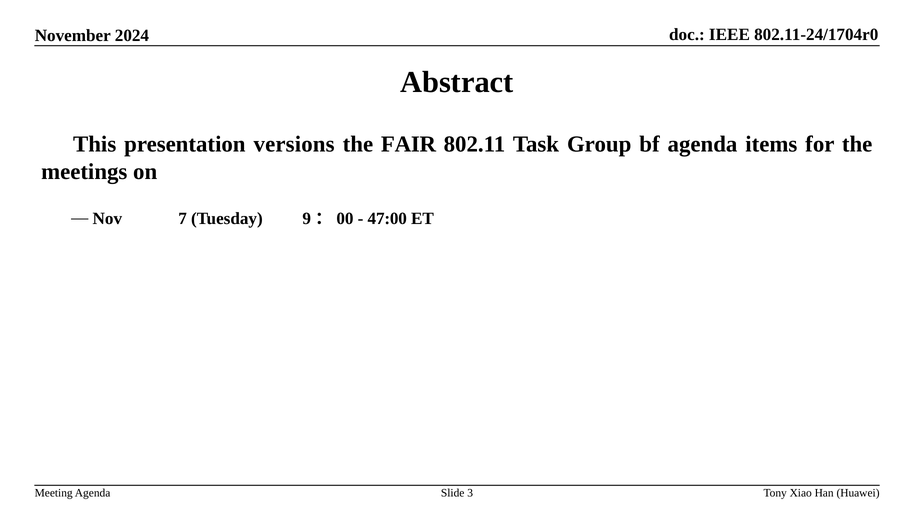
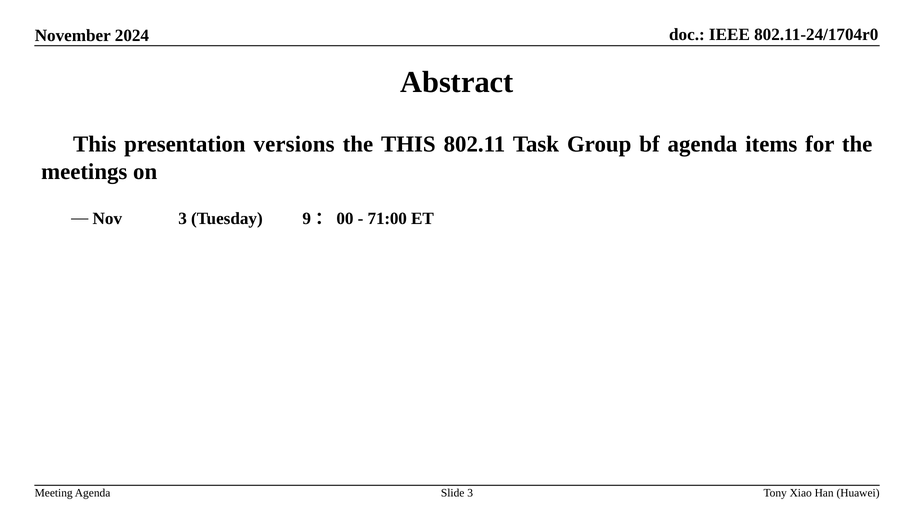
the FAIR: FAIR -> THIS
Nov 7: 7 -> 3
47:00: 47:00 -> 71:00
